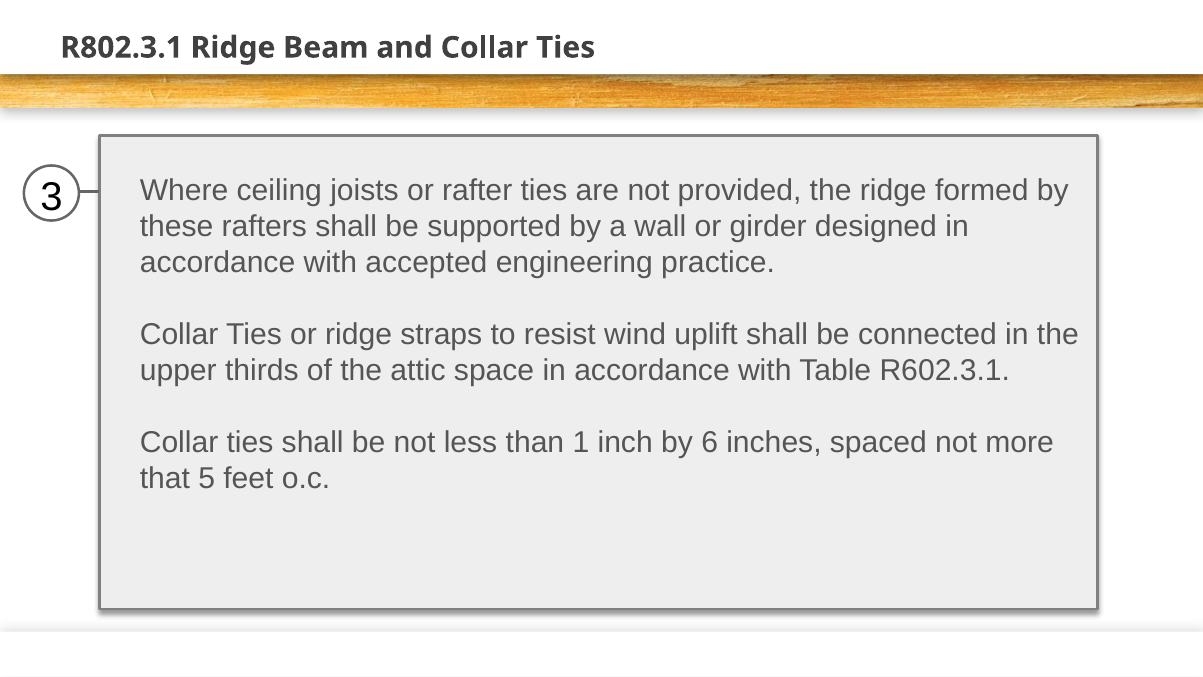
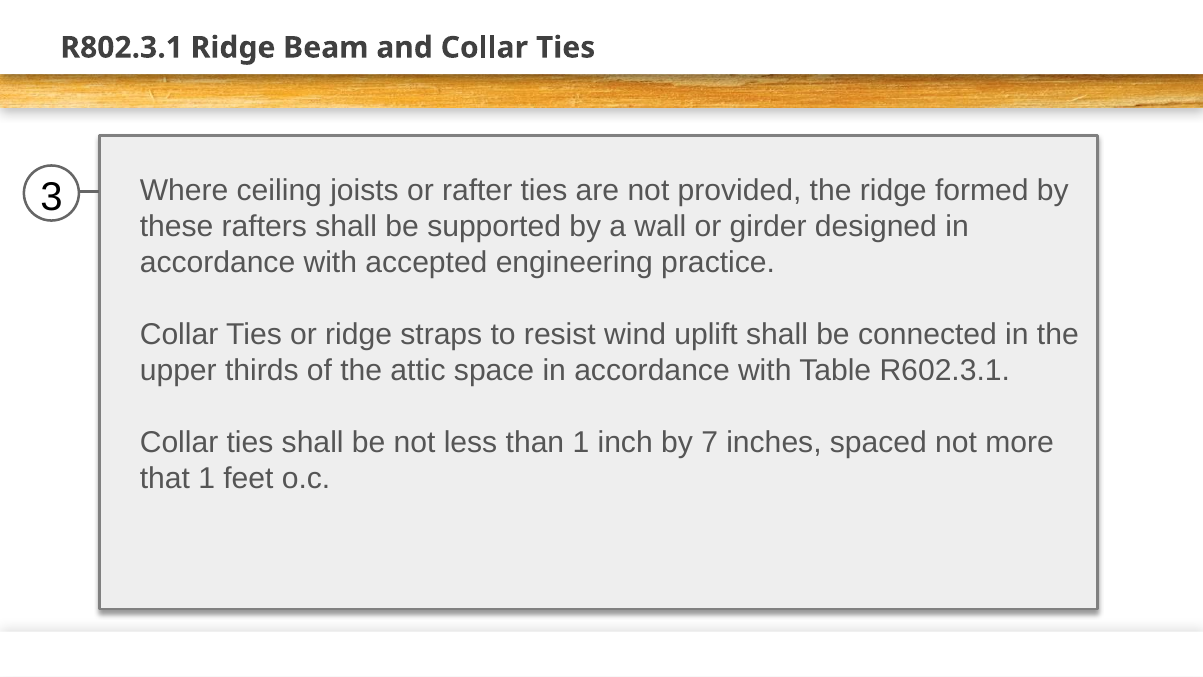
6: 6 -> 7
that 5: 5 -> 1
